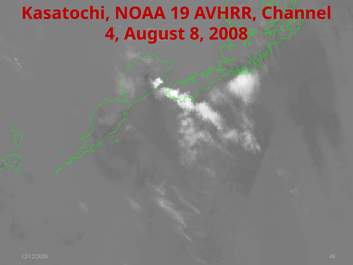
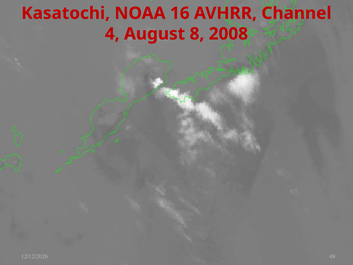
19: 19 -> 16
